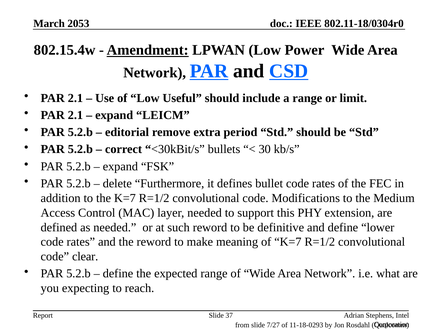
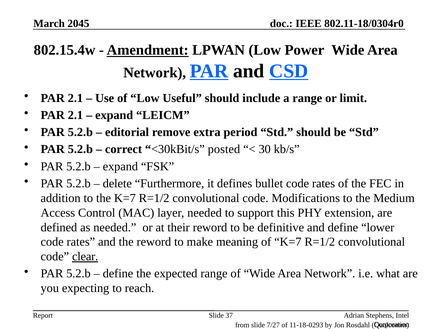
2053: 2053 -> 2045
bullets: bullets -> posted
such: such -> their
clear underline: none -> present
